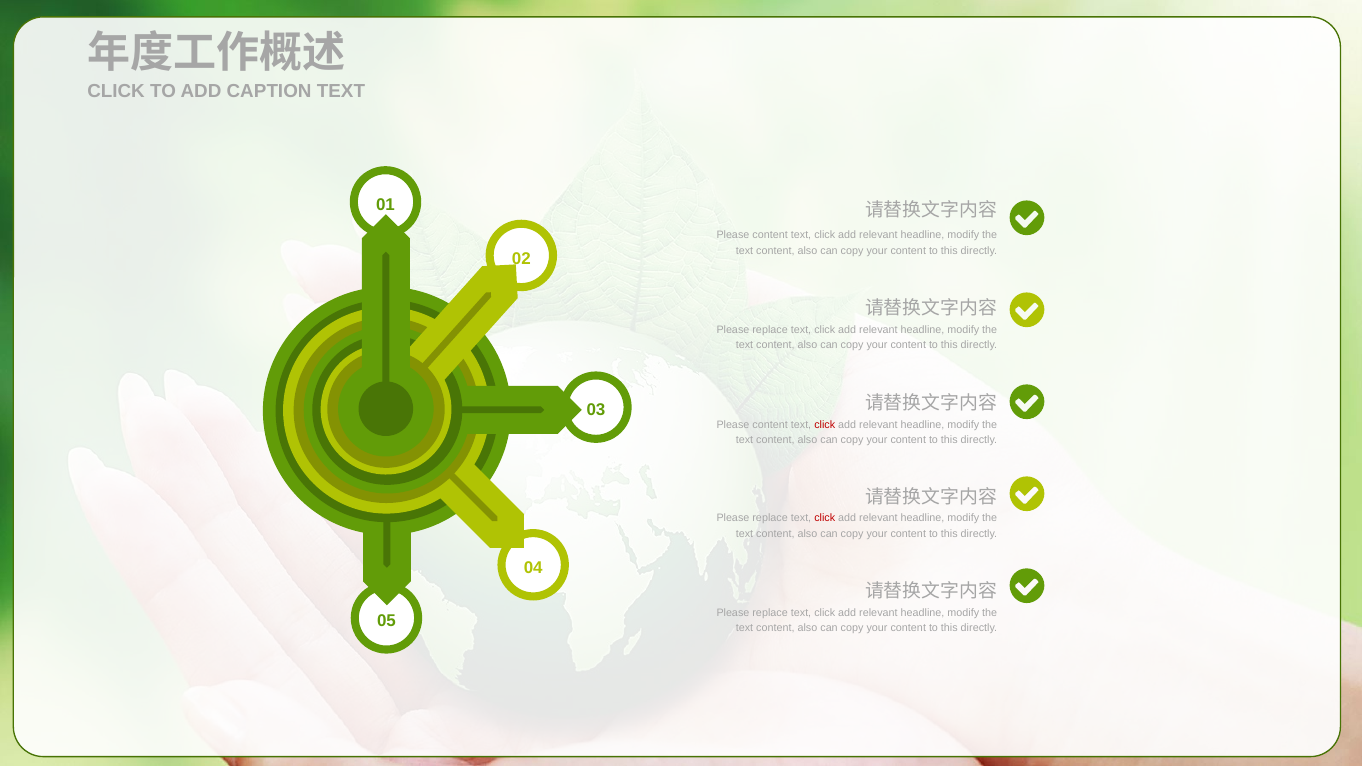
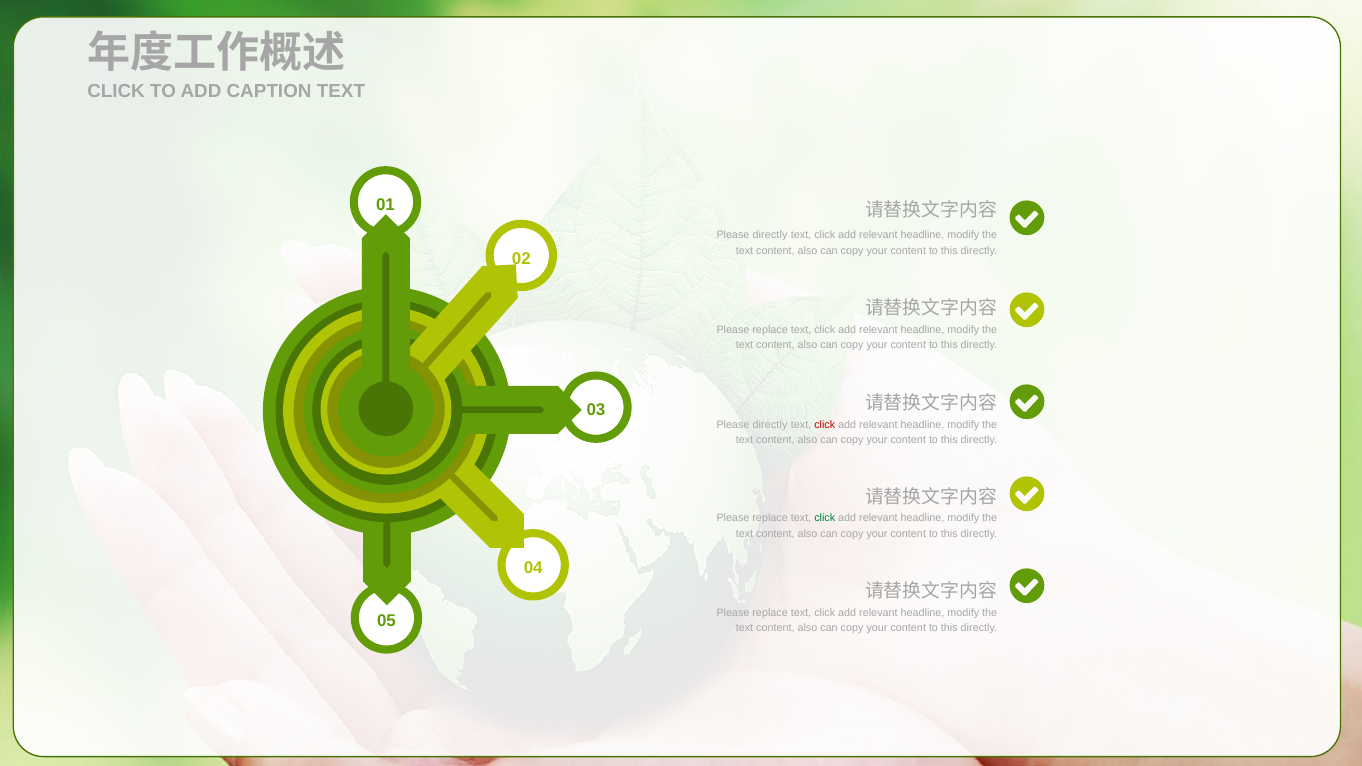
content at (770, 235): content -> directly
content at (770, 425): content -> directly
click at (825, 518) colour: red -> green
